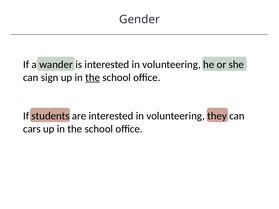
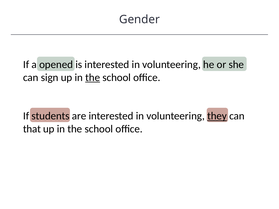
wander: wander -> opened
they underline: none -> present
cars: cars -> that
